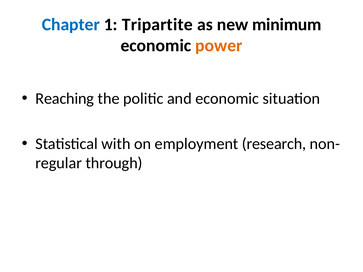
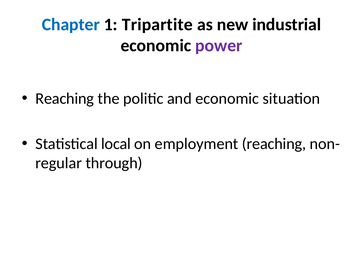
minimum: minimum -> industrial
power colour: orange -> purple
with: with -> local
employment research: research -> reaching
